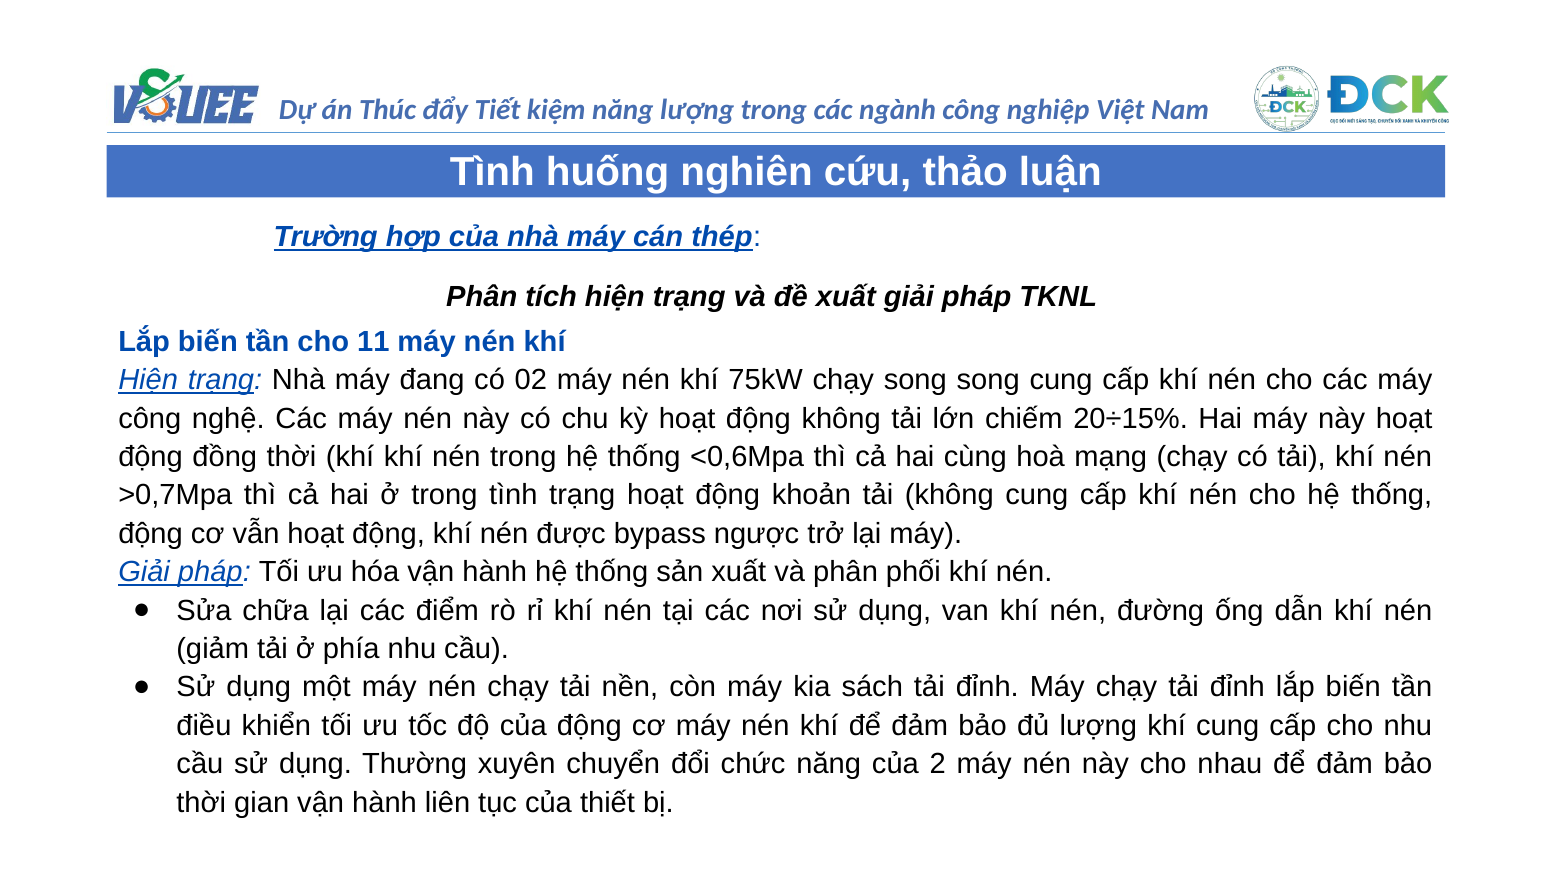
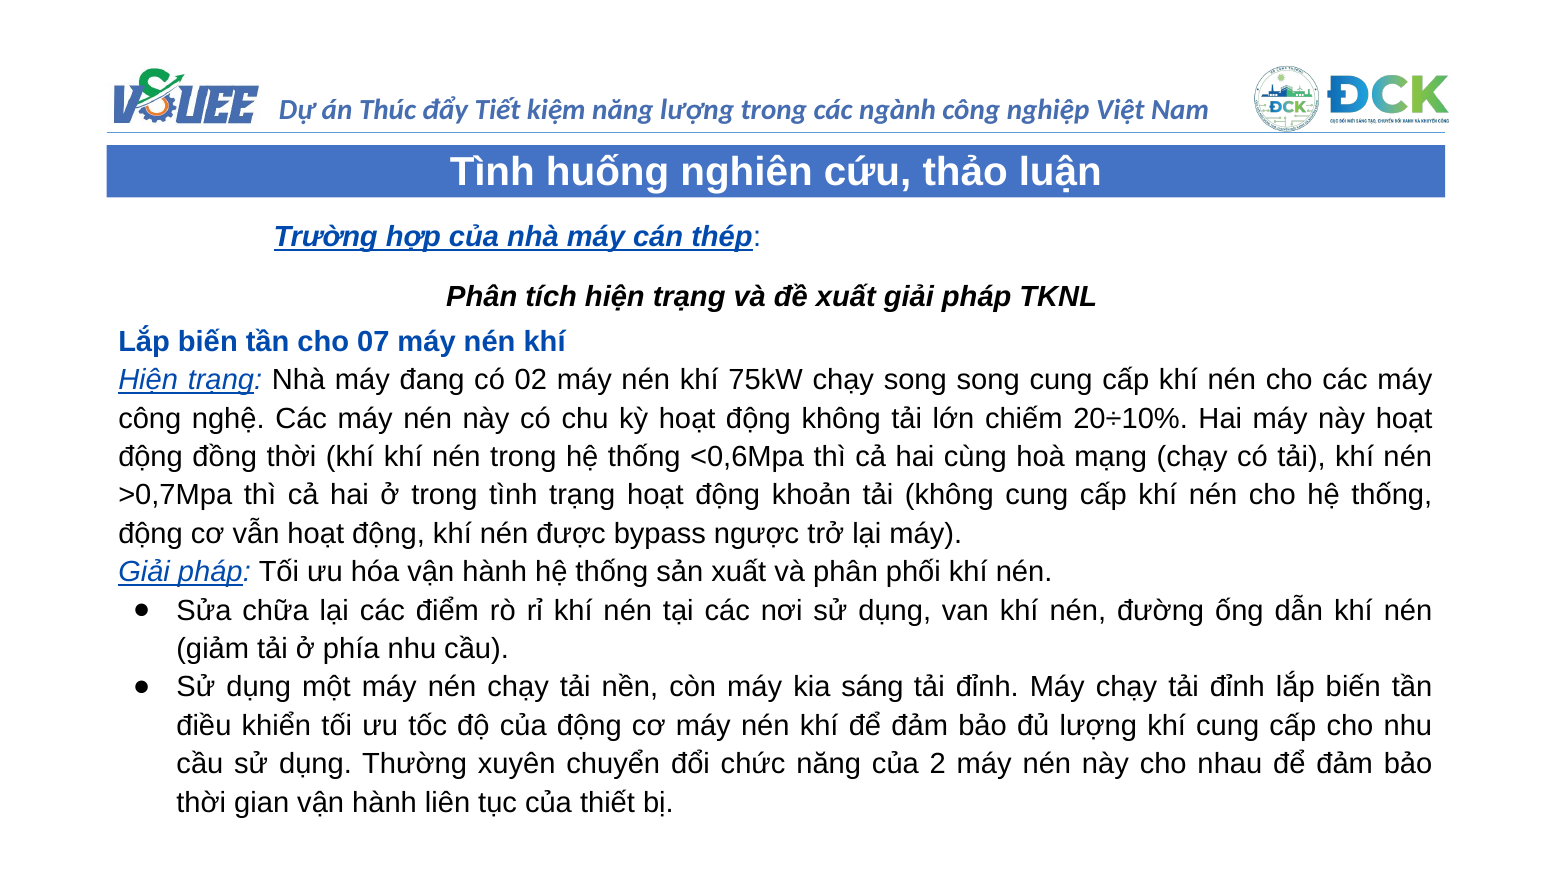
11: 11 -> 07
20÷15%: 20÷15% -> 20÷10%
sách: sách -> sáng
